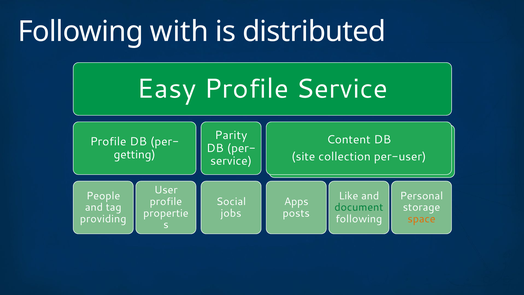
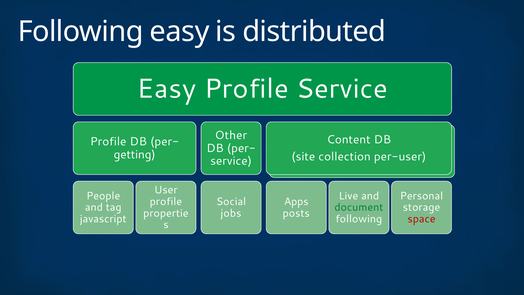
Following with: with -> easy
Parity: Parity -> Other
Like: Like -> Live
providing: providing -> javascript
space colour: orange -> red
